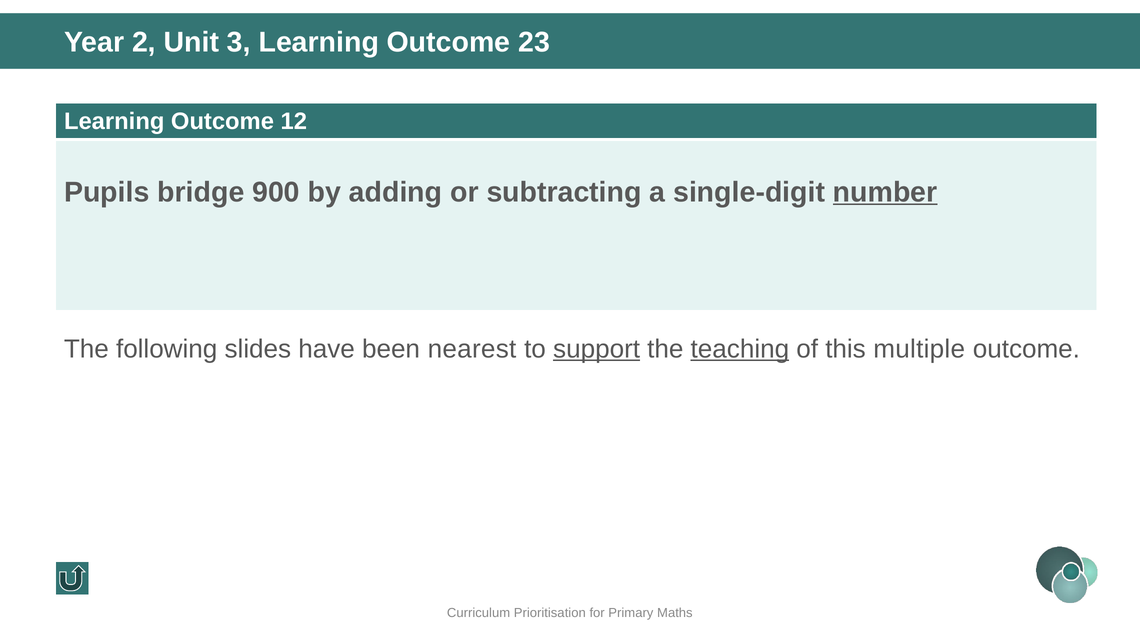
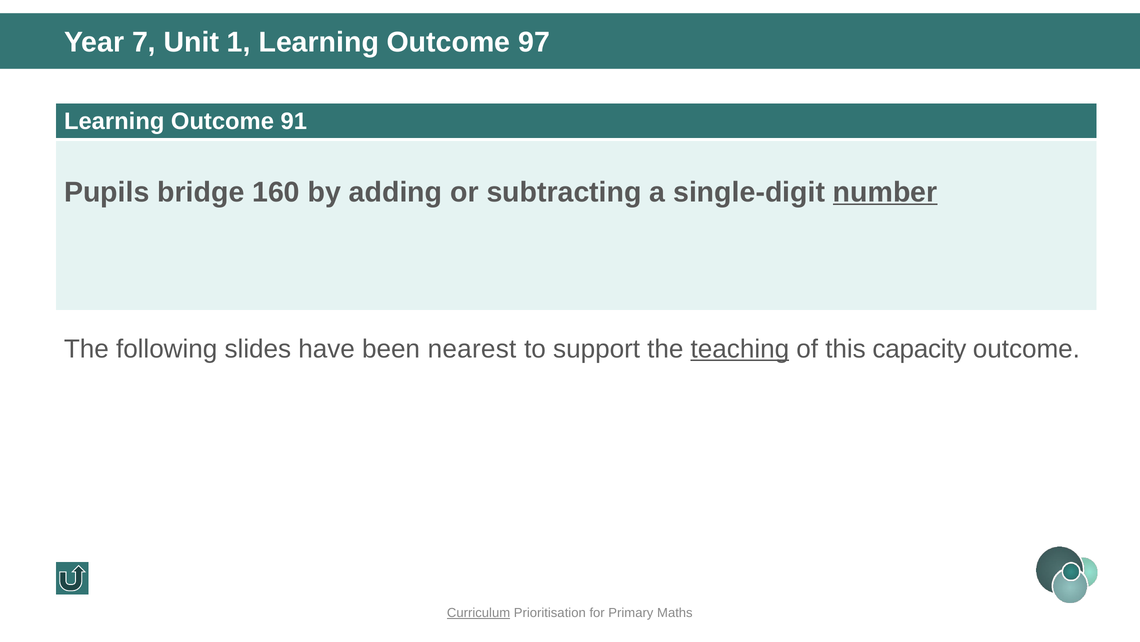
2: 2 -> 7
3: 3 -> 1
23: 23 -> 97
12: 12 -> 91
900: 900 -> 160
support underline: present -> none
multiple: multiple -> capacity
Curriculum underline: none -> present
